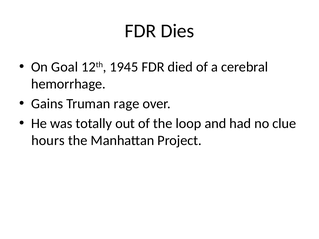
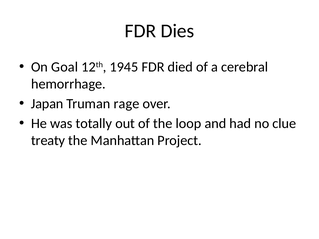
Gains: Gains -> Japan
hours: hours -> treaty
